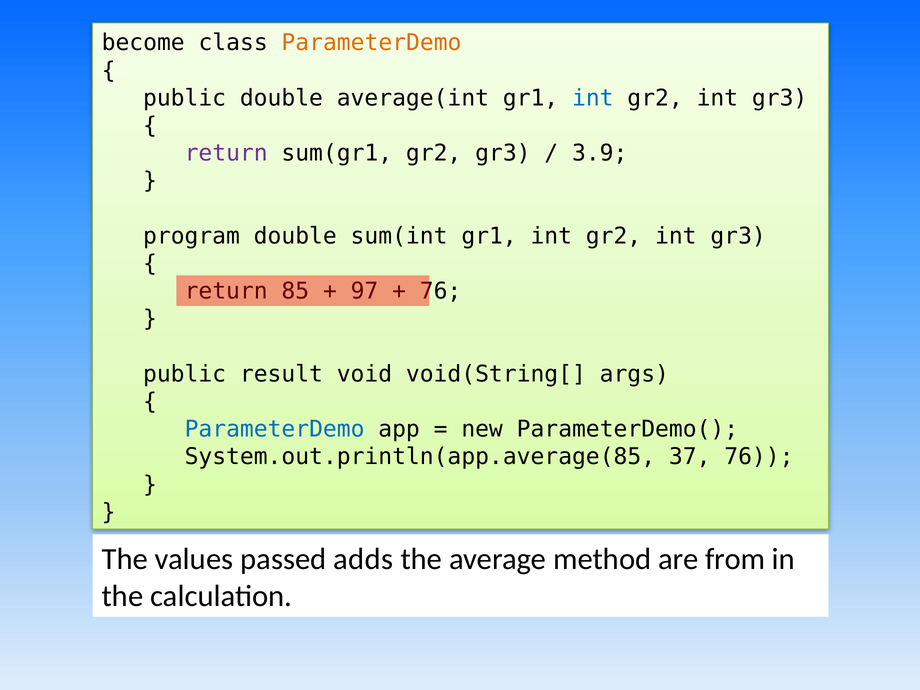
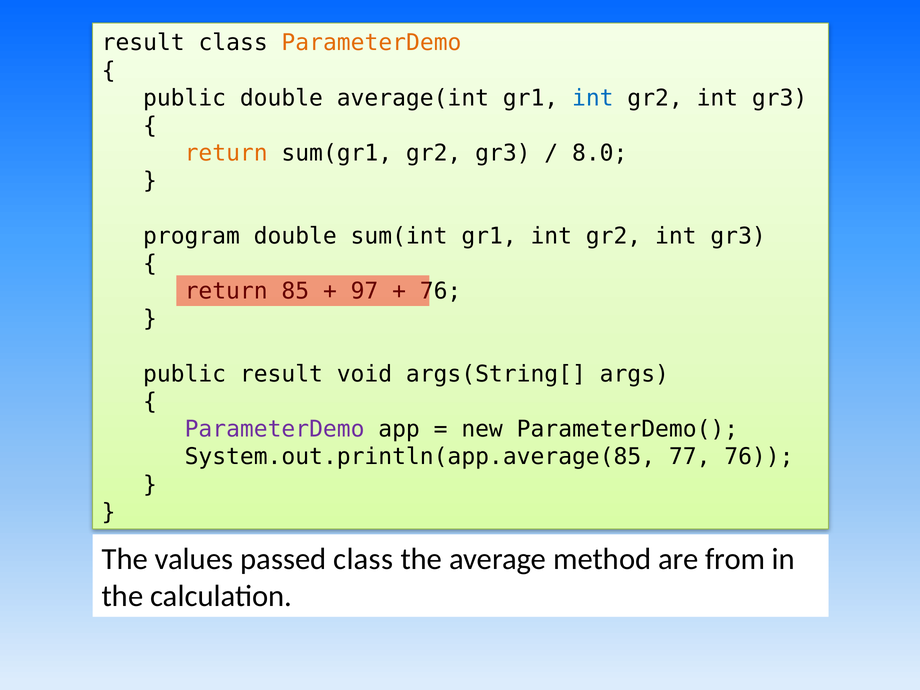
become at (143, 43): become -> result
return at (226, 153) colour: purple -> orange
3.9: 3.9 -> 8.0
void(String[: void(String[ -> args(String[
ParameterDemo at (275, 429) colour: blue -> purple
37: 37 -> 77
passed adds: adds -> class
